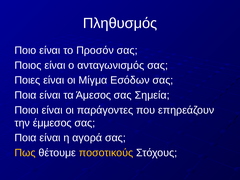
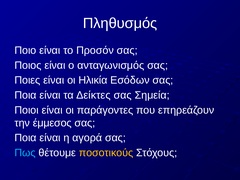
Μίγμα: Μίγμα -> Ηλικία
Άμεσος: Άμεσος -> Δείκτες
Πως colour: yellow -> light blue
